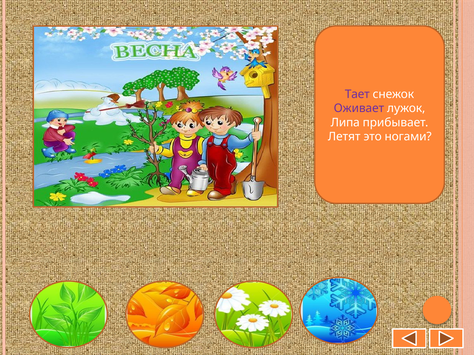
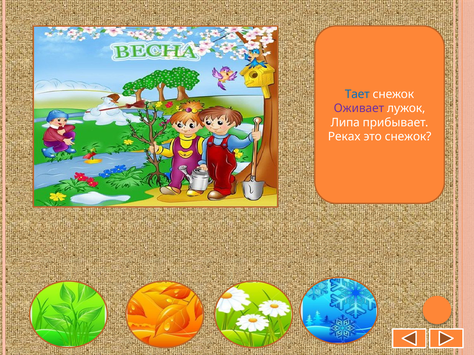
Тает colour: purple -> blue
Летят: Летят -> Реках
это ногами: ногами -> снежок
